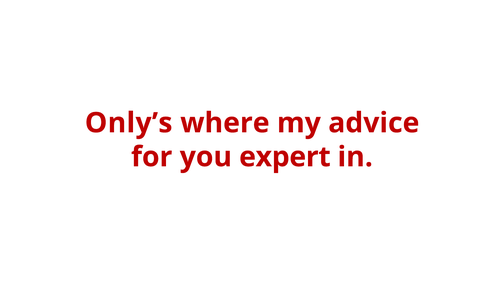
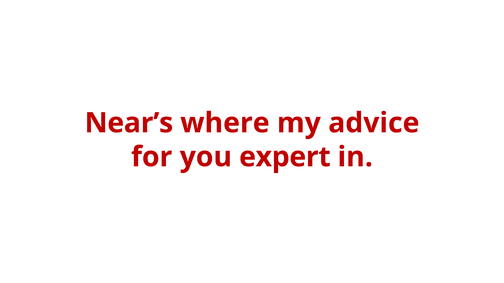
Only’s: Only’s -> Near’s
